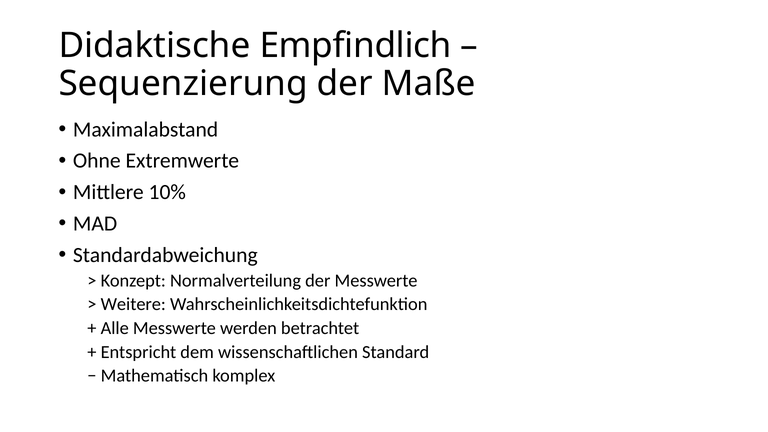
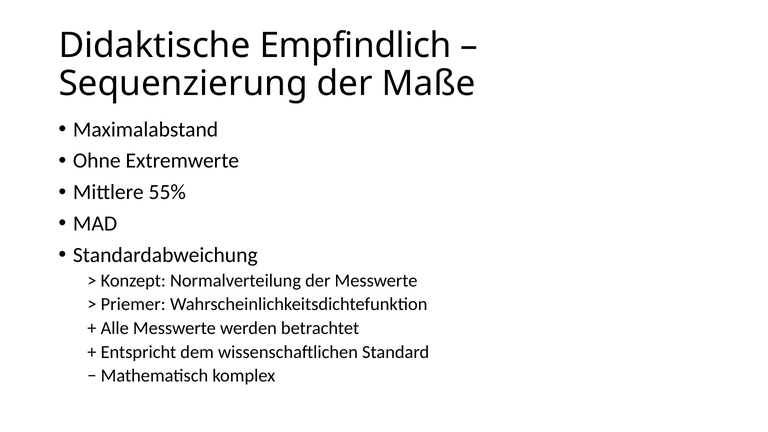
10%: 10% -> 55%
Weitere: Weitere -> Priemer
